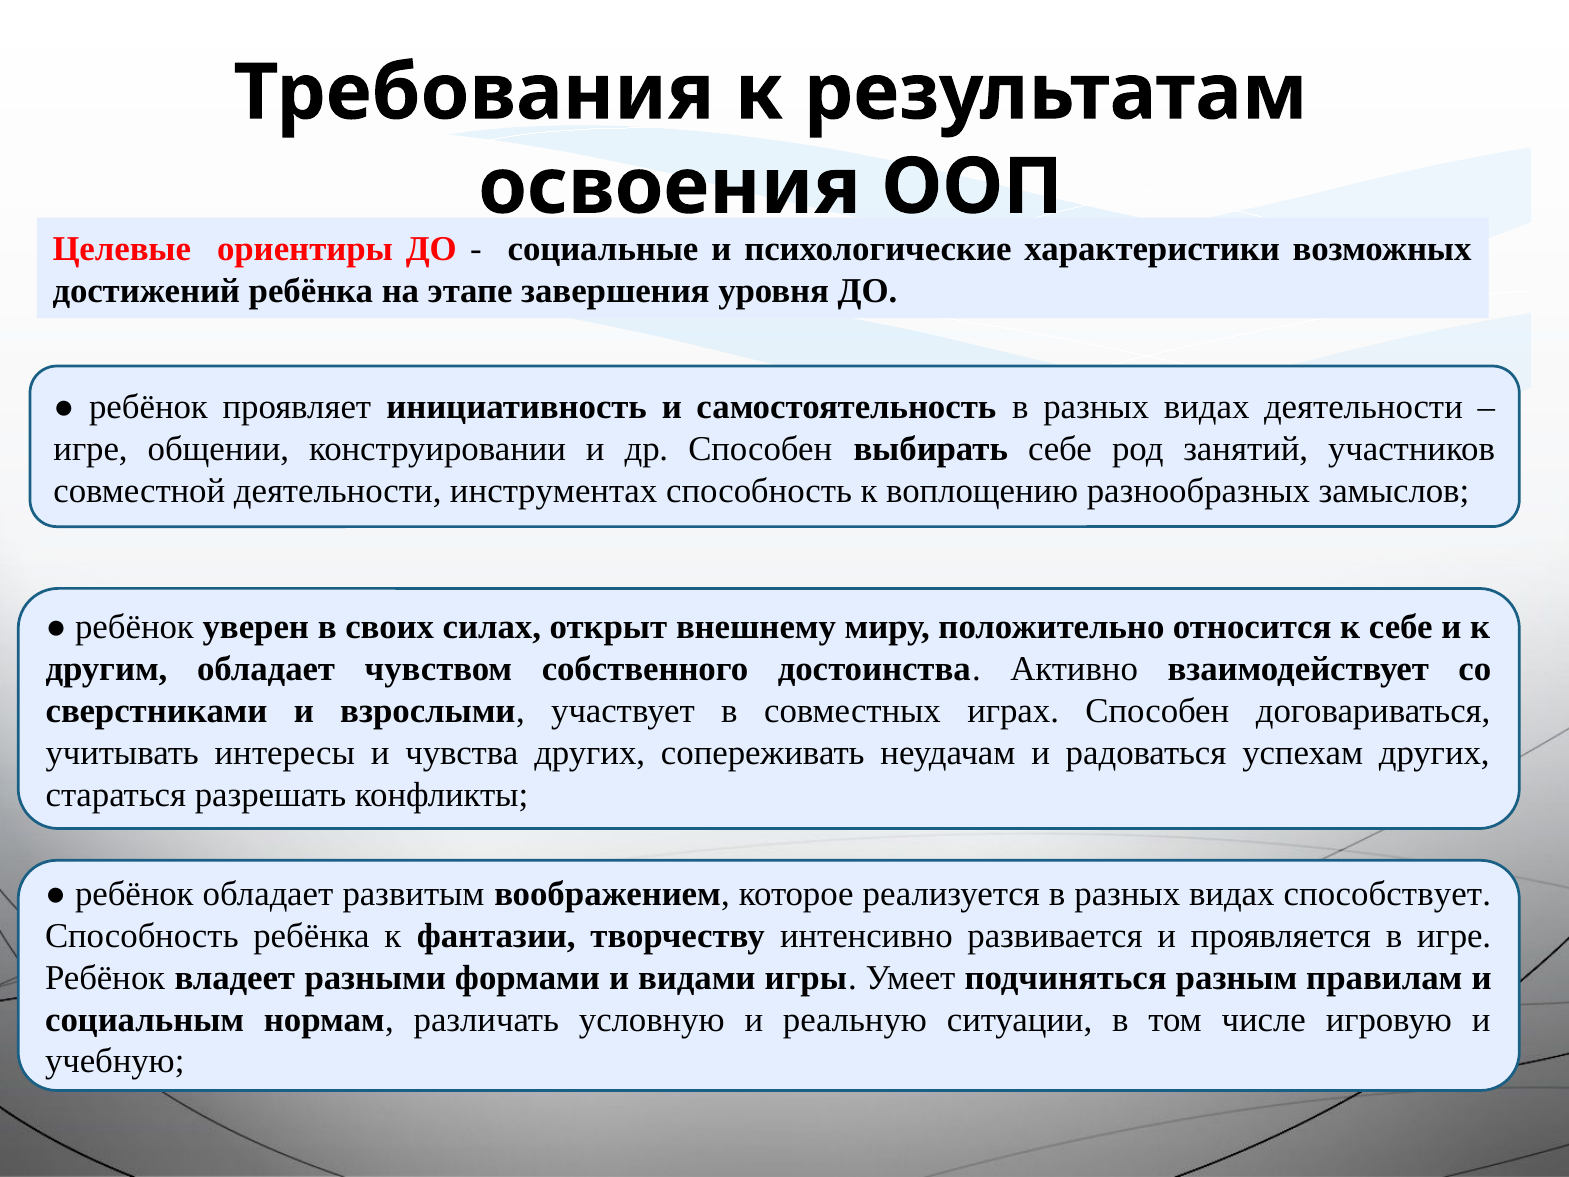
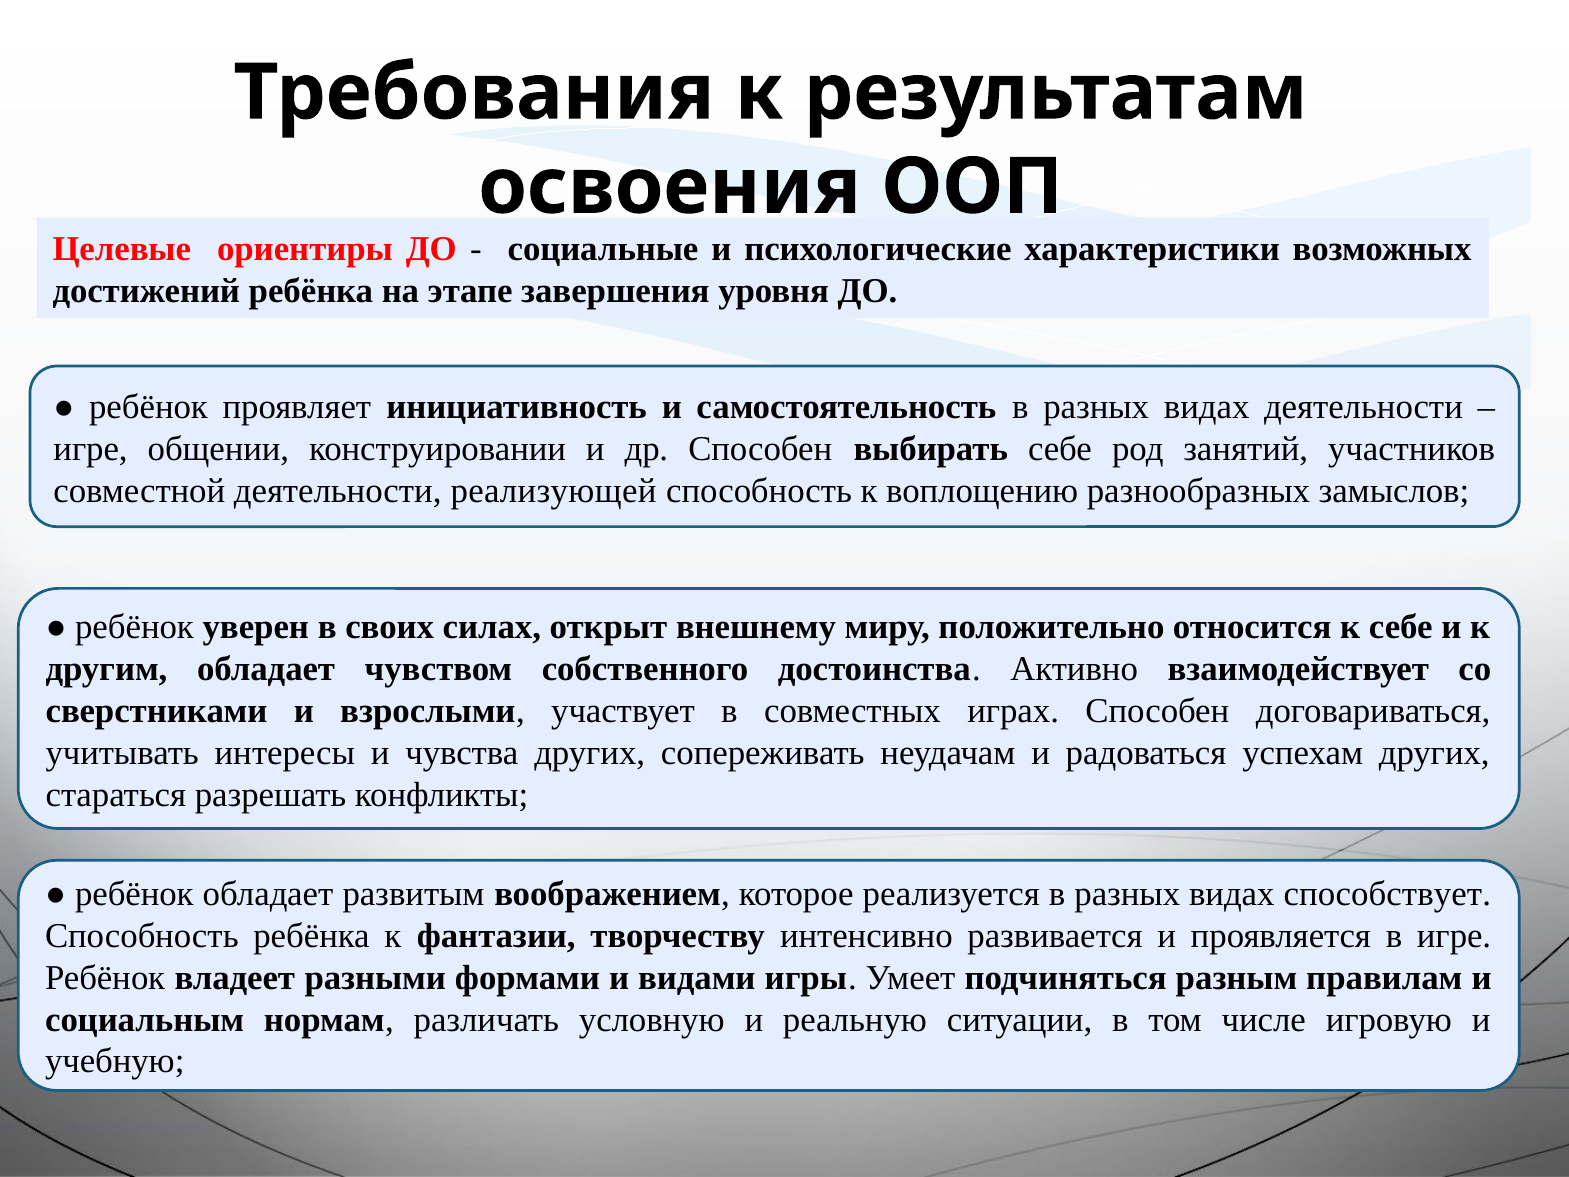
инструментах: инструментах -> реализующей
